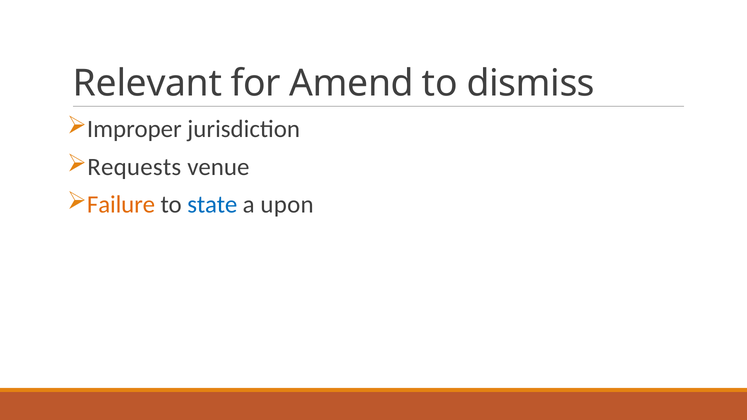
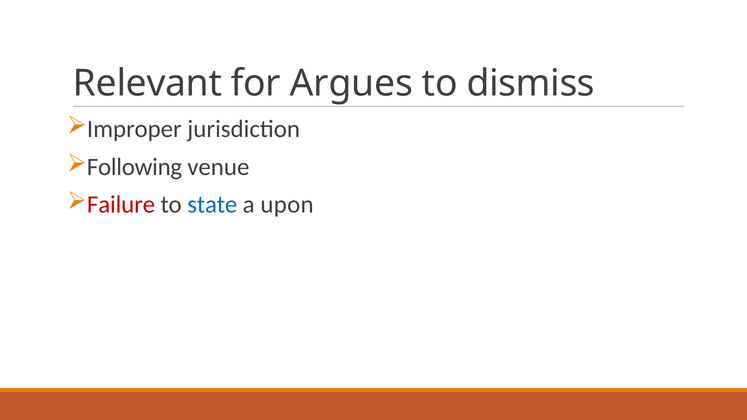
Amend: Amend -> Argues
Requests: Requests -> Following
Failure colour: orange -> red
